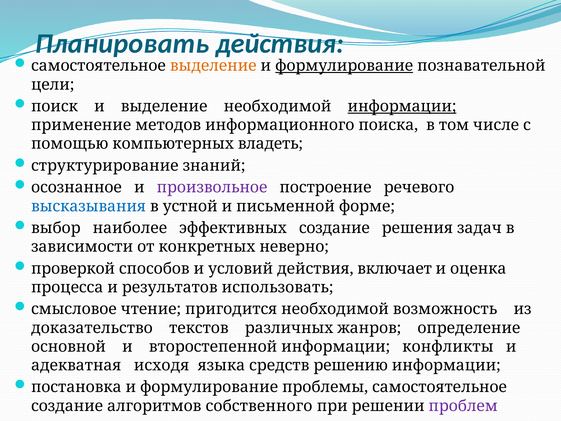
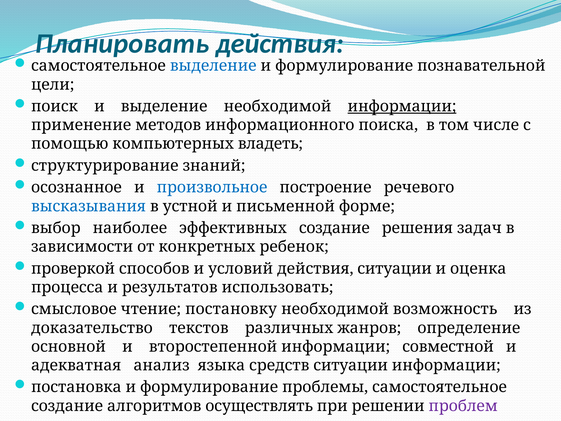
выделение at (213, 66) colour: orange -> blue
формулирование at (344, 66) underline: present -> none
произвольное colour: purple -> blue
неверно: неверно -> ребенок
действия включает: включает -> ситуации
пригодится: пригодится -> постановку
конфликты: конфликты -> совместной
исходя: исходя -> анализ
средств решению: решению -> ситуации
собственного: собственного -> осуществлять
